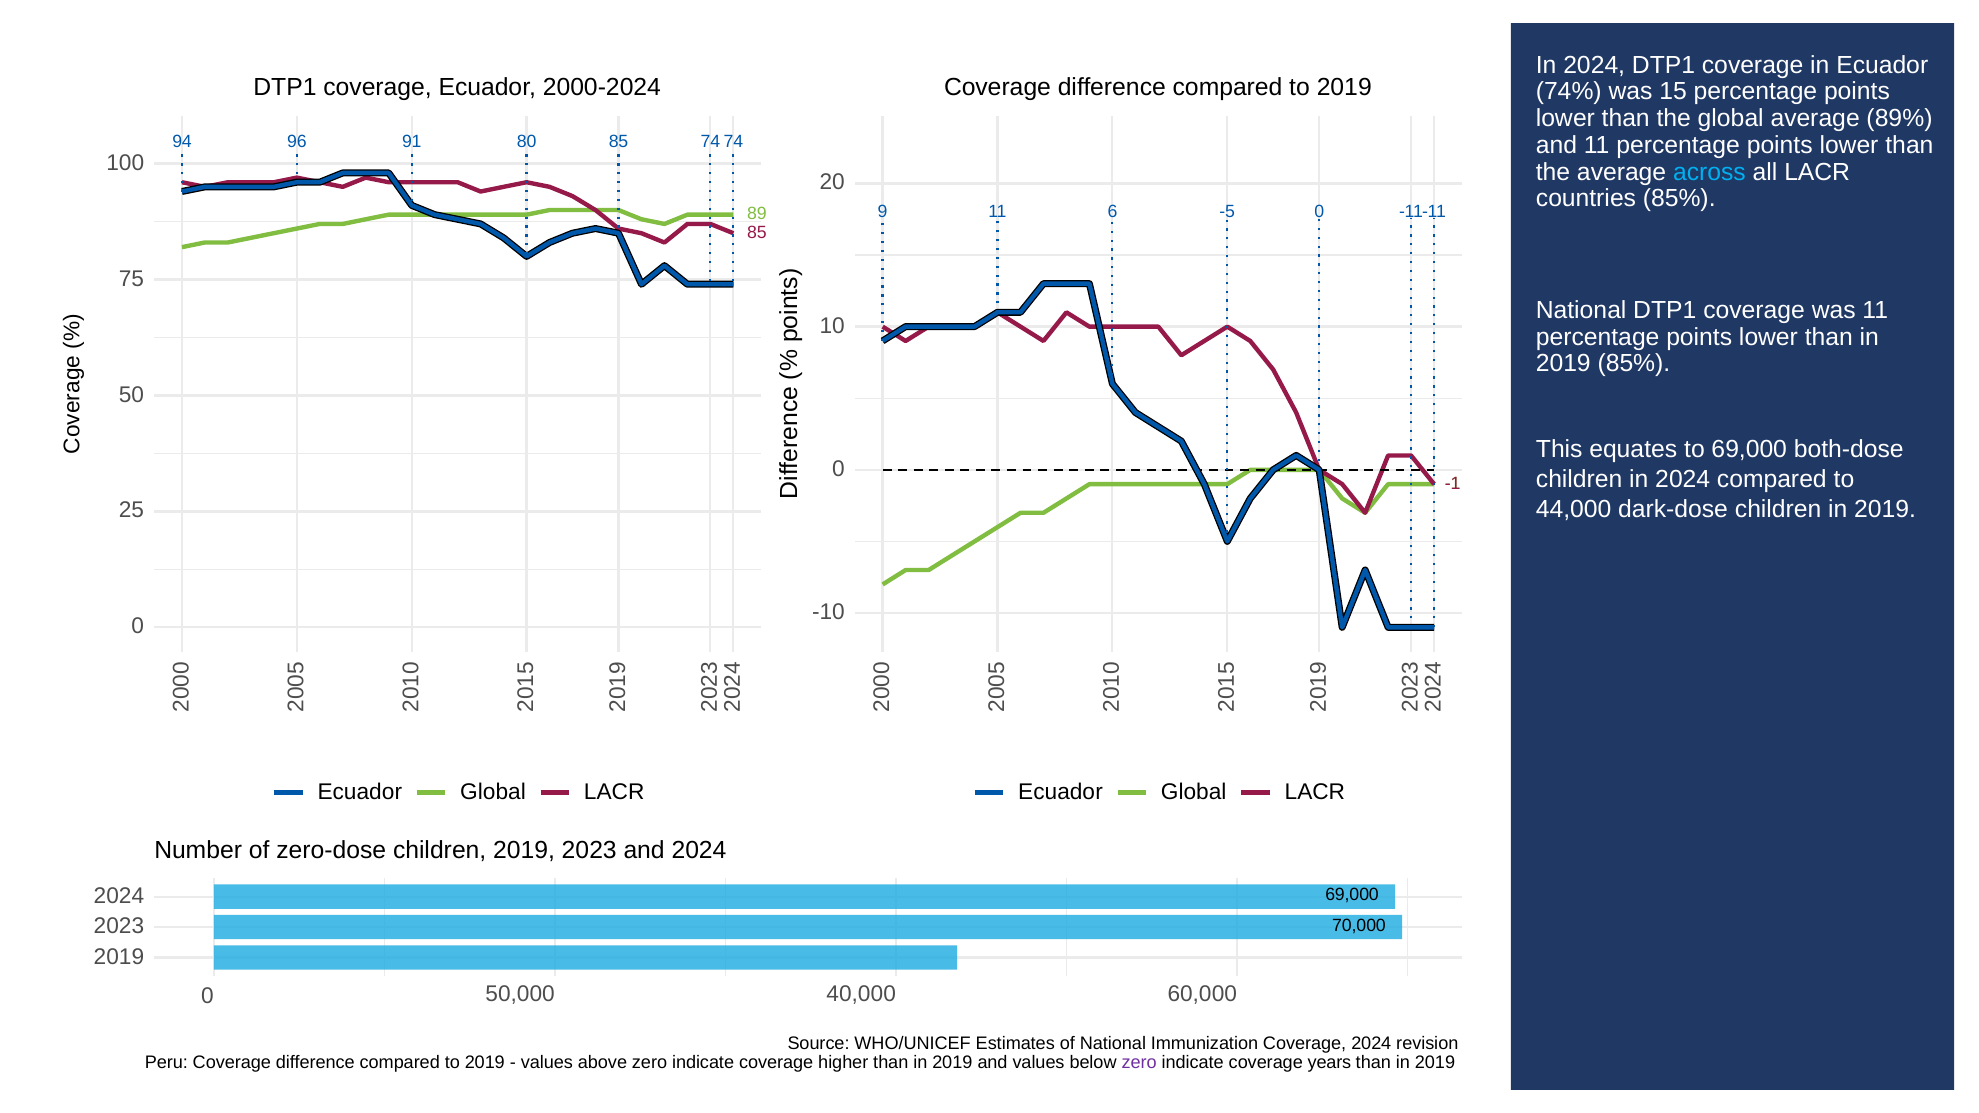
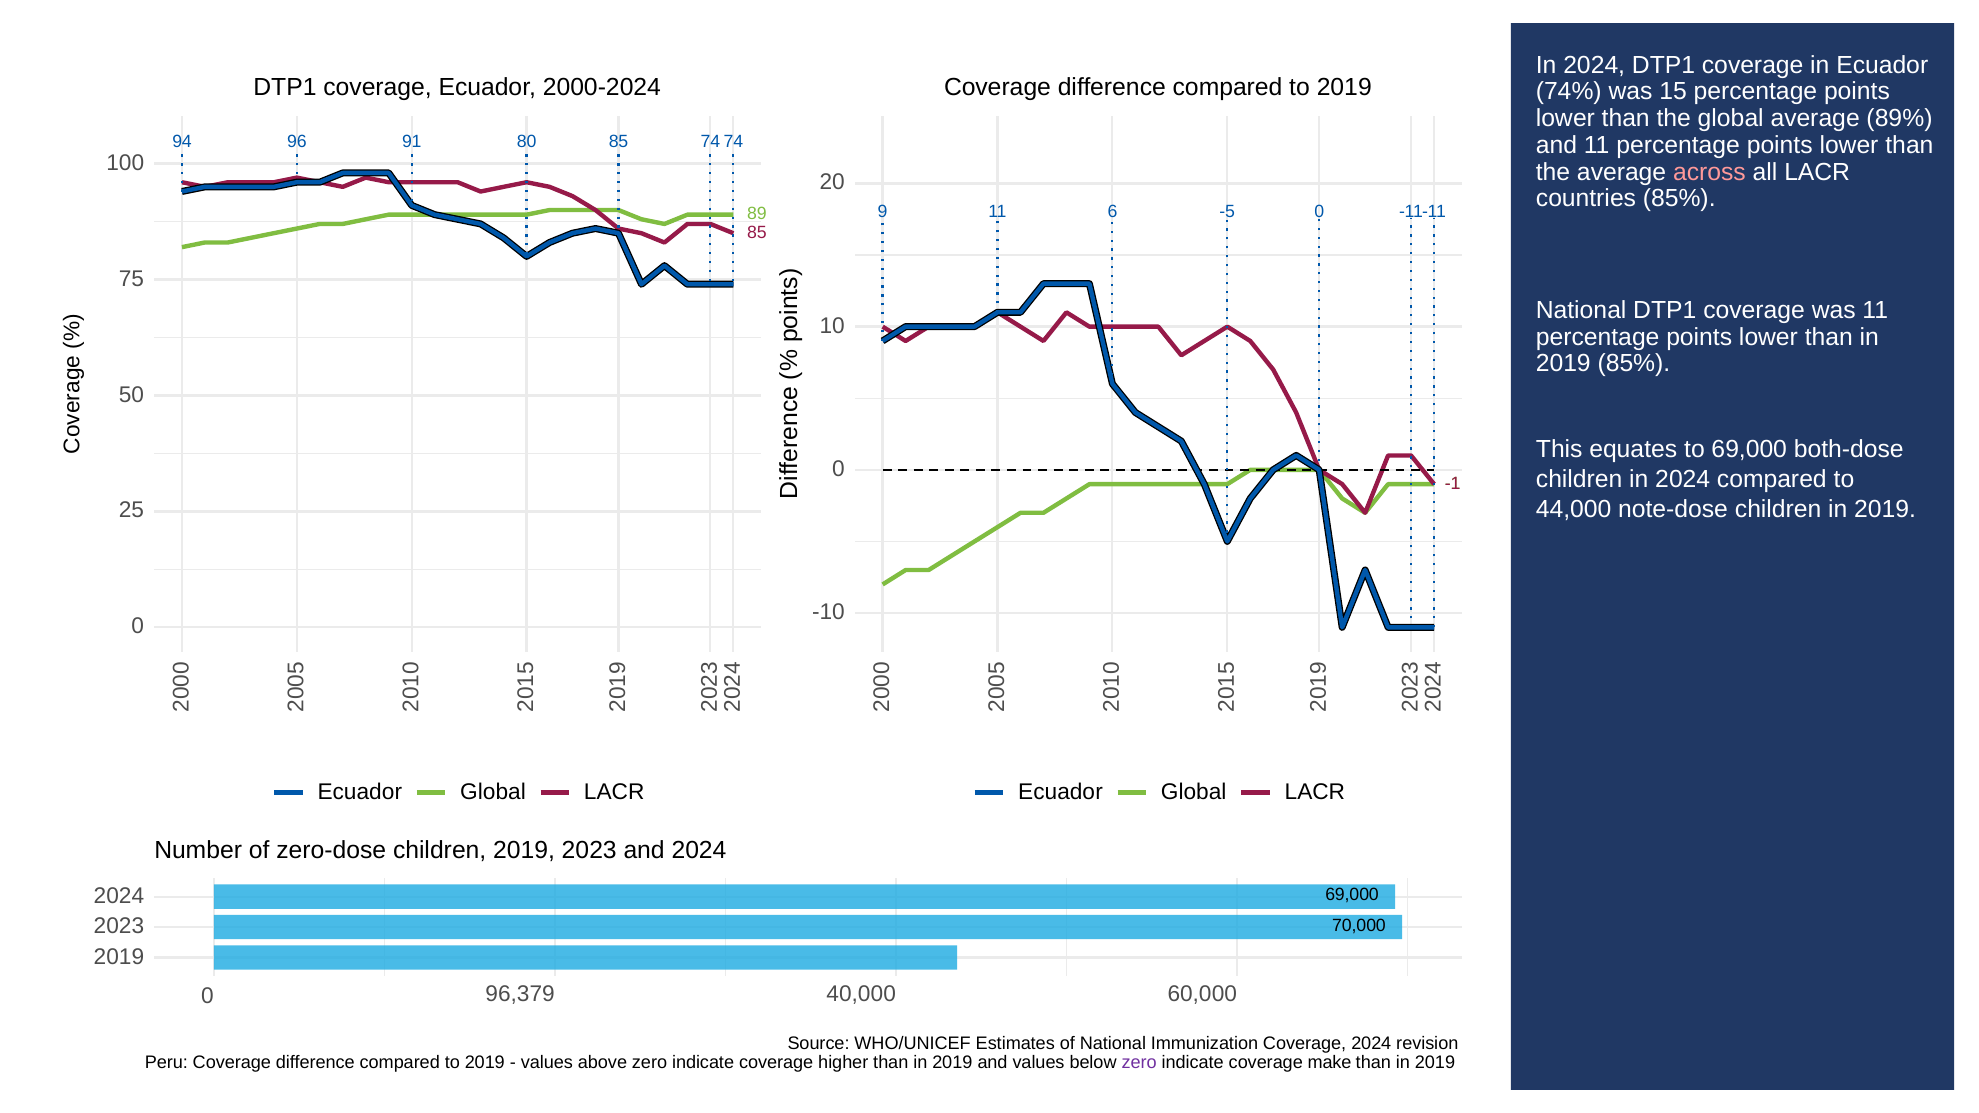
across colour: light blue -> pink
dark-dose: dark-dose -> note-dose
50,000: 50,000 -> 96,379
years: years -> make
